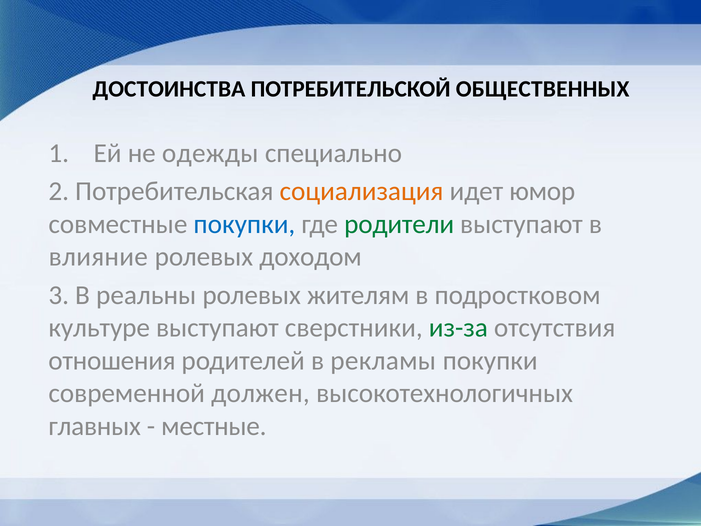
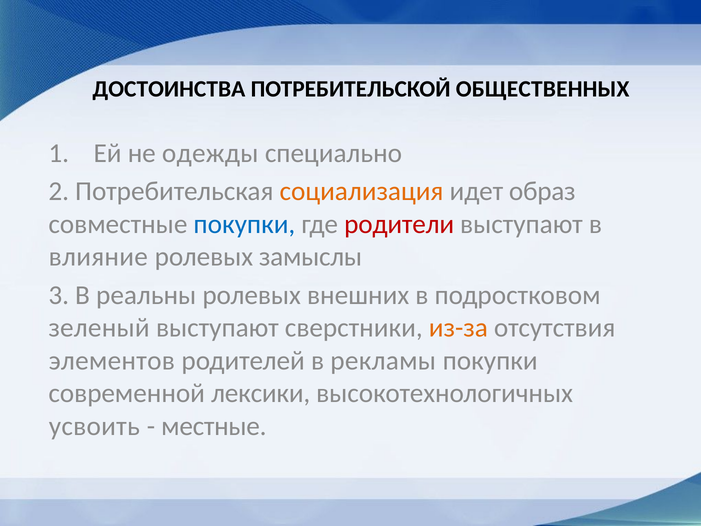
юмор: юмор -> образ
родители colour: green -> red
доходом: доходом -> замыслы
жителям: жителям -> внешних
культуре: культуре -> зеленый
из-за colour: green -> orange
отношения: отношения -> элементов
должен: должен -> лексики
главных: главных -> усвоить
